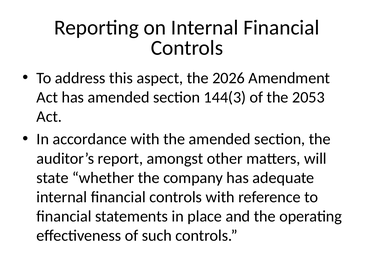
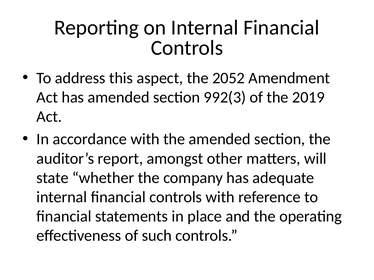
2026: 2026 -> 2052
144(3: 144(3 -> 992(3
2053: 2053 -> 2019
